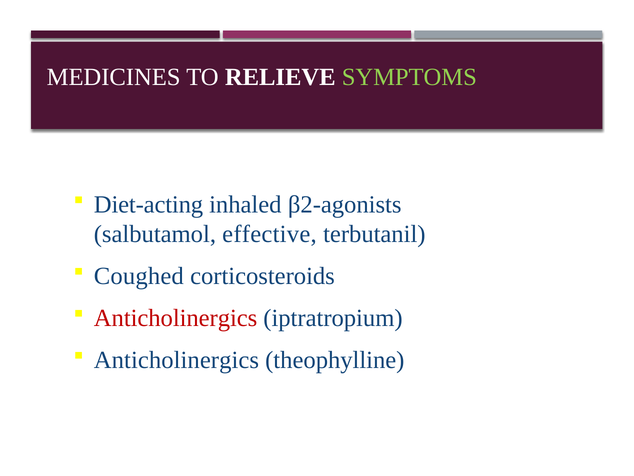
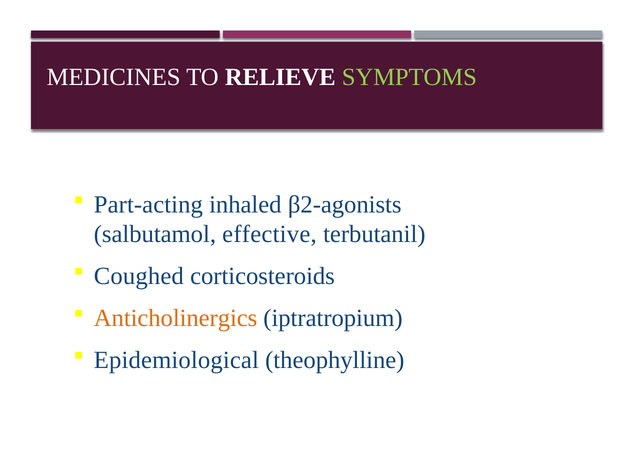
Diet-acting: Diet-acting -> Part-acting
Anticholinergics at (176, 318) colour: red -> orange
Anticholinergics at (176, 360): Anticholinergics -> Epidemiological
